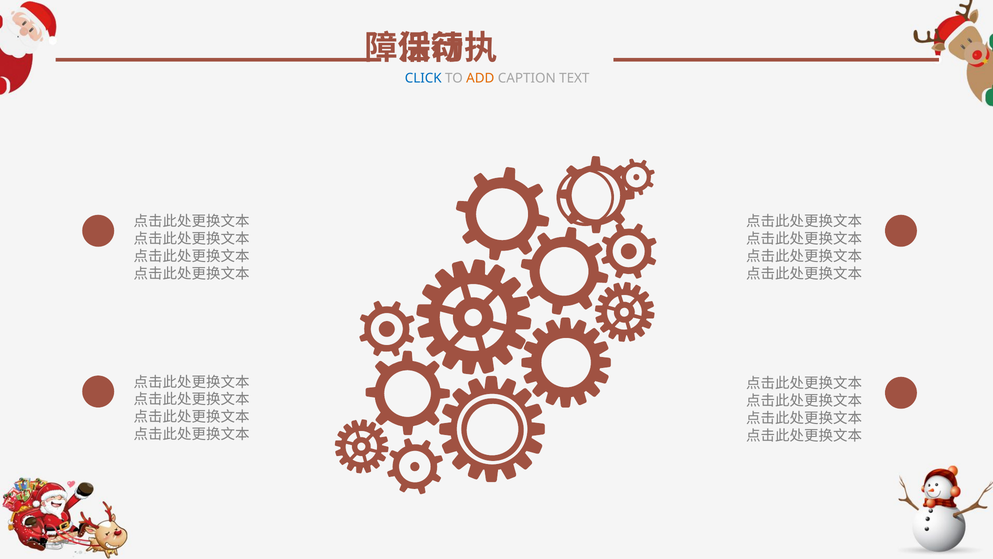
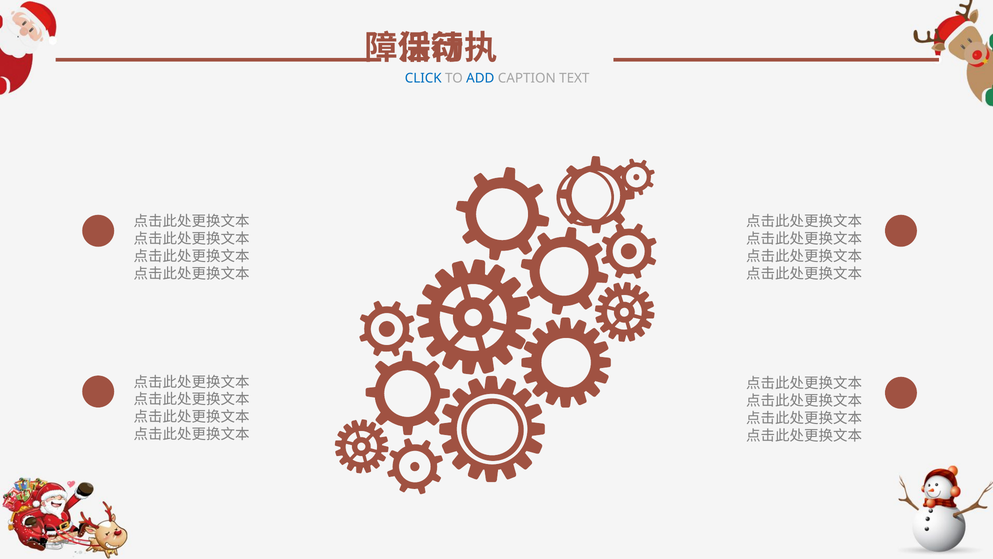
ADD colour: orange -> blue
